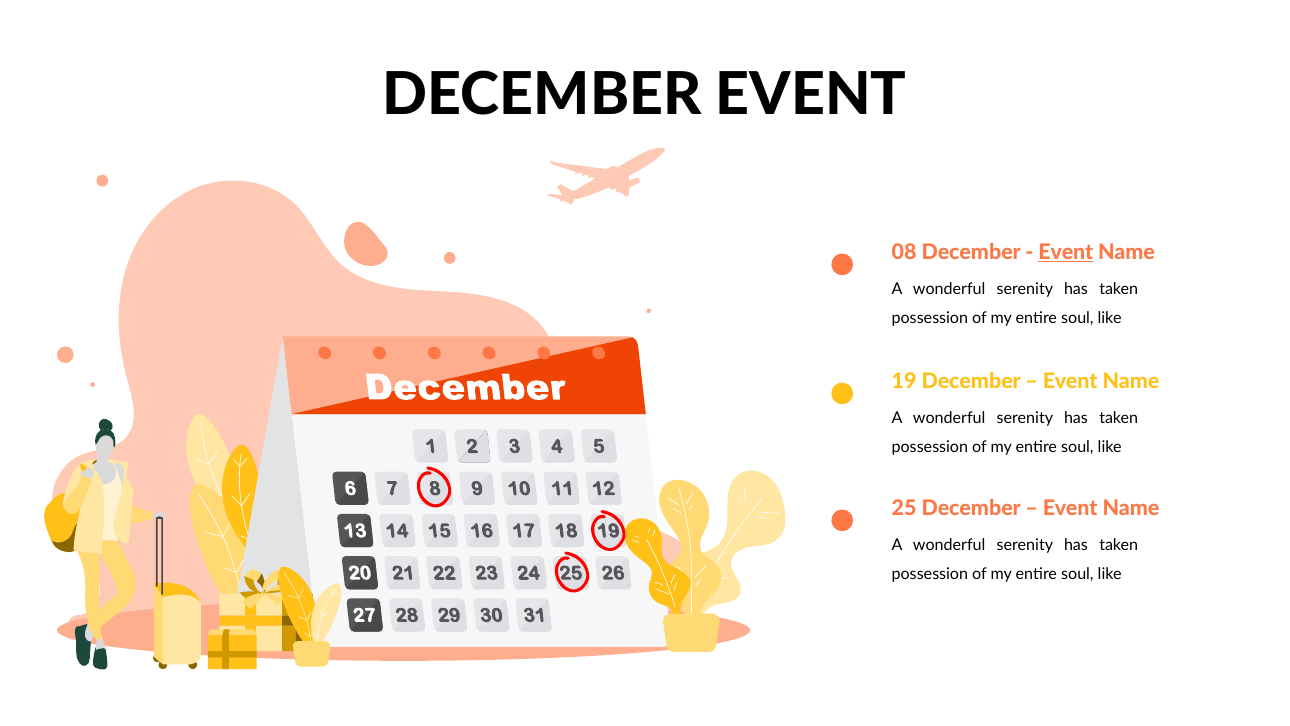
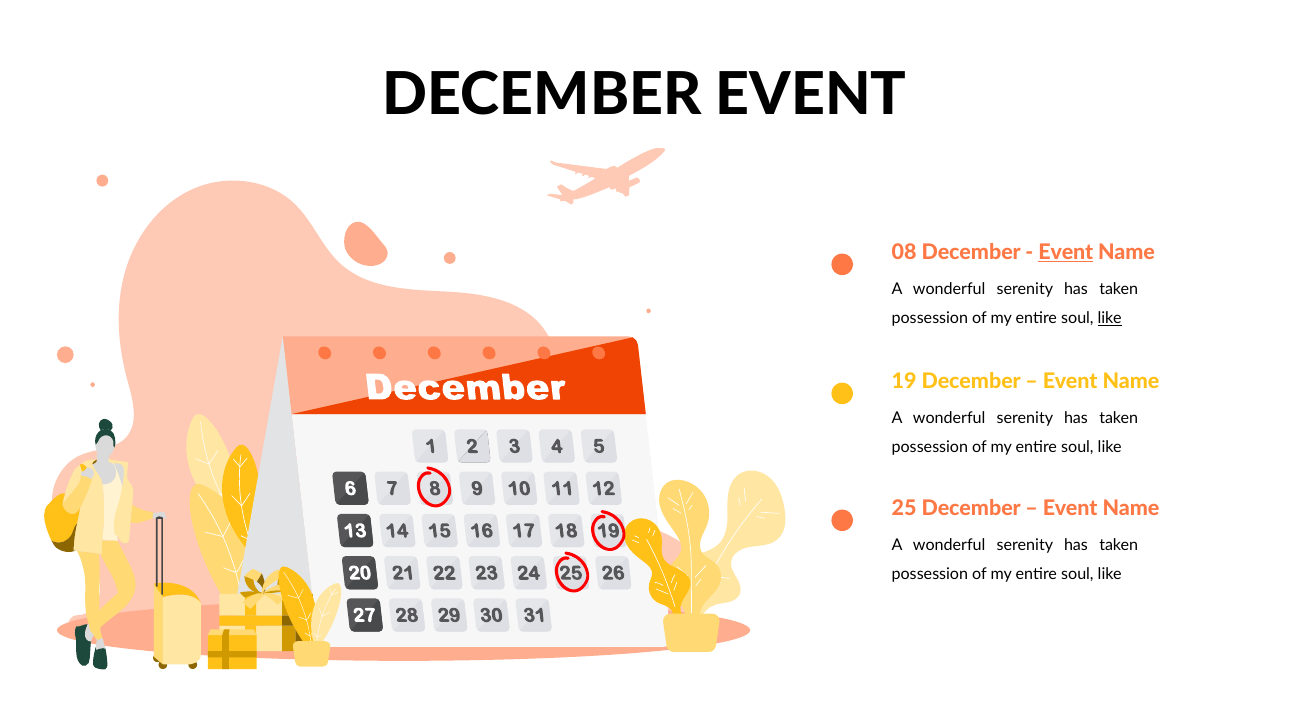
like at (1110, 318) underline: none -> present
